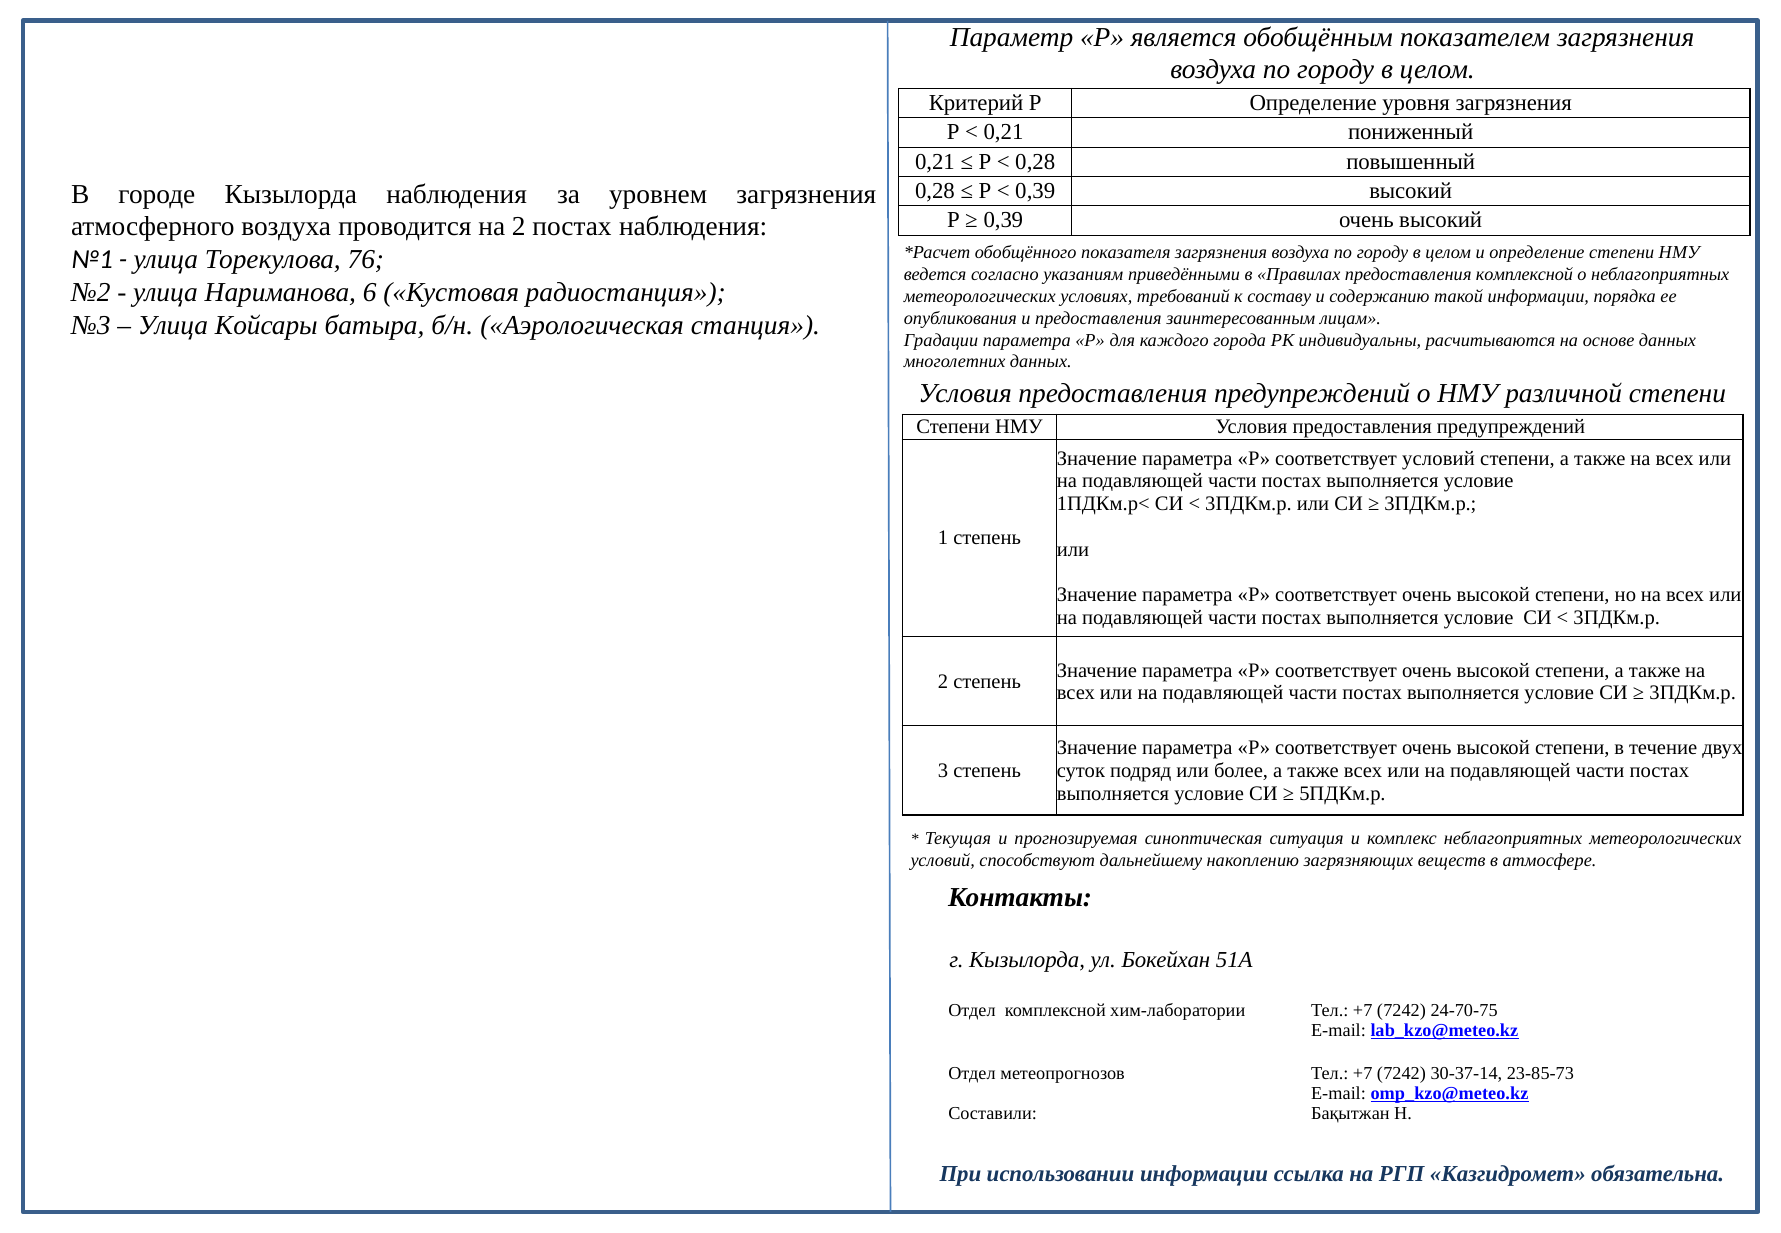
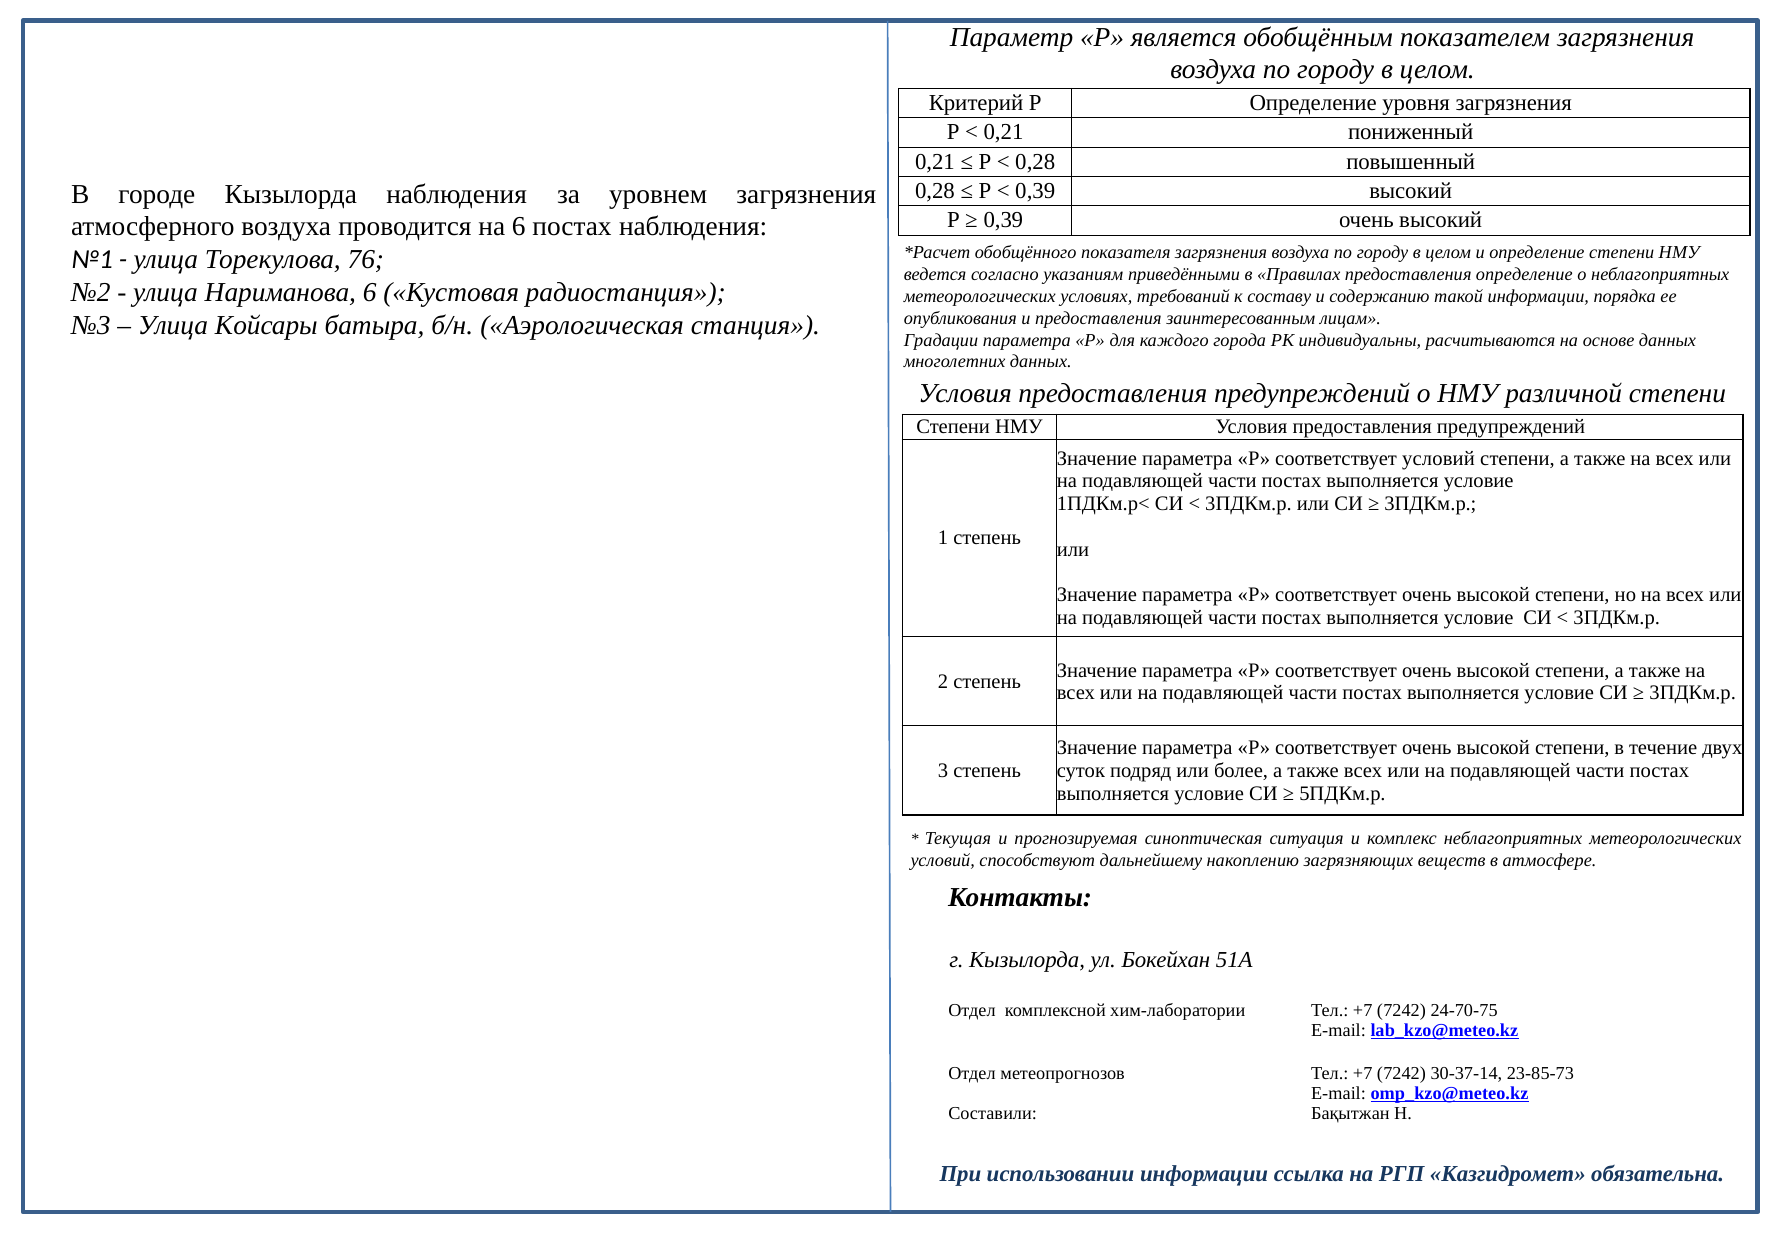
на 2: 2 -> 6
предоставления комплексной: комплексной -> определение
